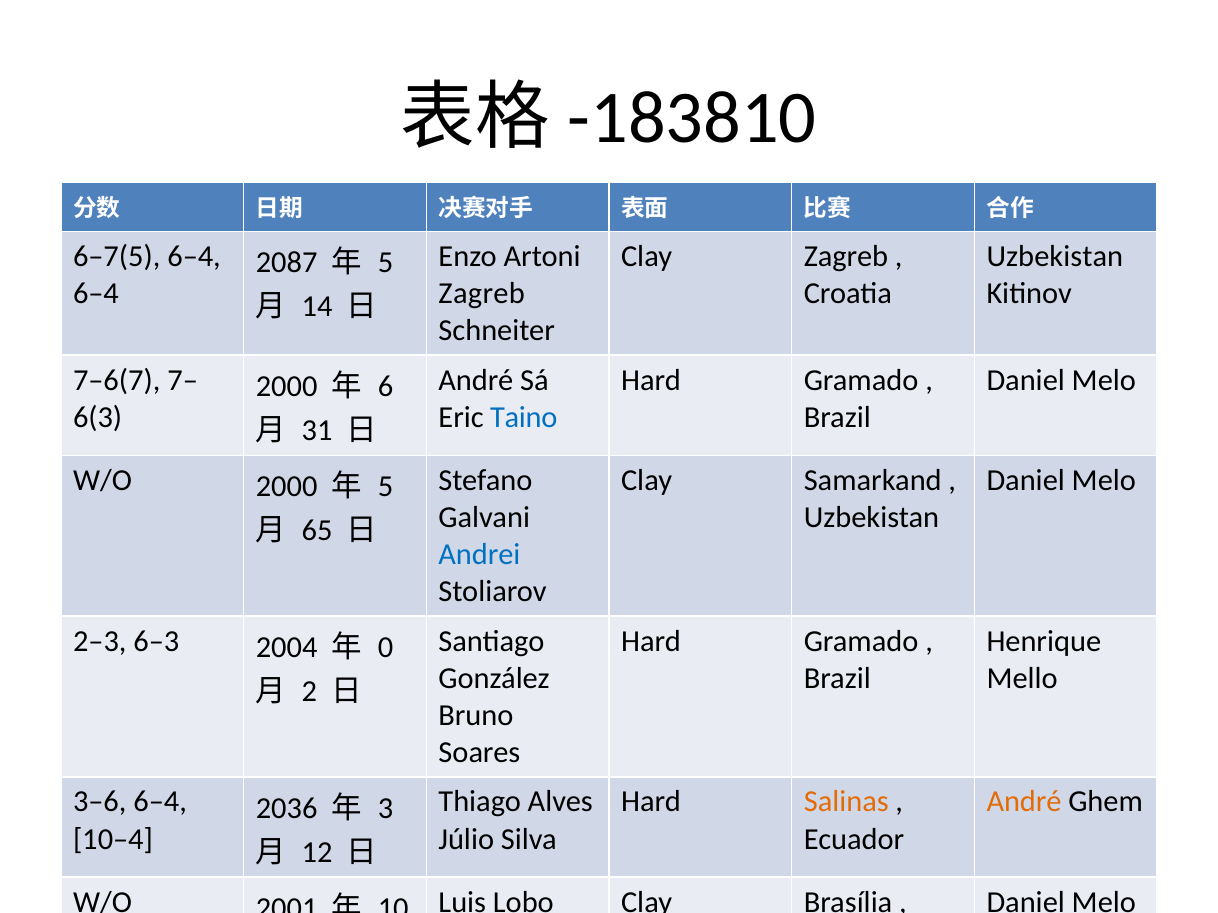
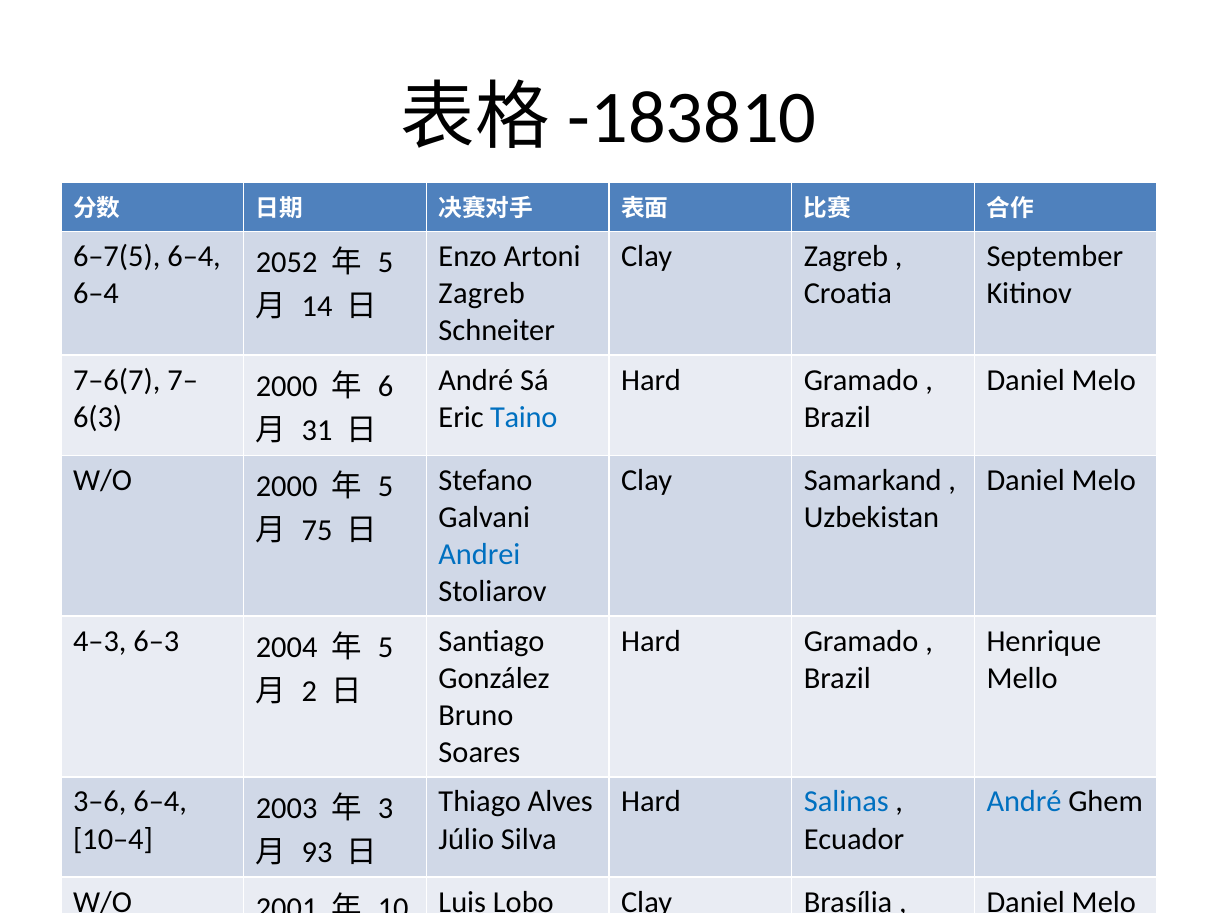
Uzbekistan at (1055, 256): Uzbekistan -> September
2087: 2087 -> 2052
65: 65 -> 75
2–3: 2–3 -> 4–3
0 at (385, 648): 0 -> 5
Salinas colour: orange -> blue
André at (1024, 802) colour: orange -> blue
2036 at (287, 809): 2036 -> 2003
12: 12 -> 93
